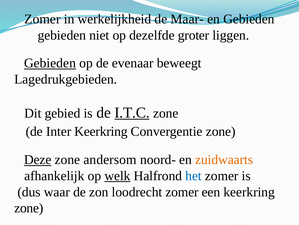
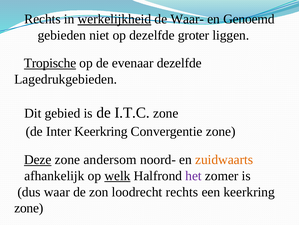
Zomer at (42, 19): Zomer -> Rechts
werkelijkheid underline: none -> present
Maar-: Maar- -> Waar-
en Gebieden: Gebieden -> Genoemd
Gebieden at (50, 63): Gebieden -> Tropische
evenaar beweegt: beweegt -> dezelfde
I.T.C underline: present -> none
het colour: blue -> purple
loodrecht zomer: zomer -> rechts
